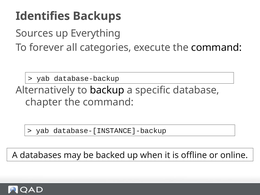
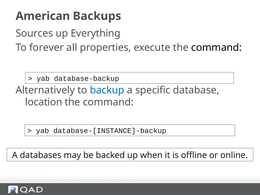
Identifies: Identifies -> American
categories: categories -> properties
backup colour: black -> blue
chapter: chapter -> location
